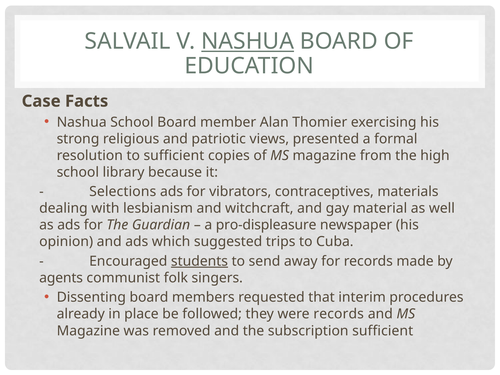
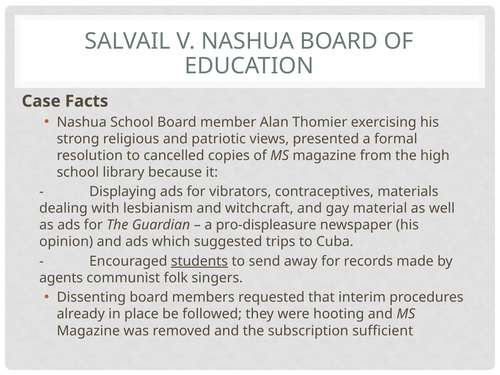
NASHUA at (248, 41) underline: present -> none
to sufficient: sufficient -> cancelled
Selections: Selections -> Displaying
were records: records -> hooting
